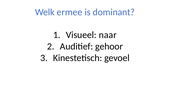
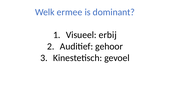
naar: naar -> erbij
